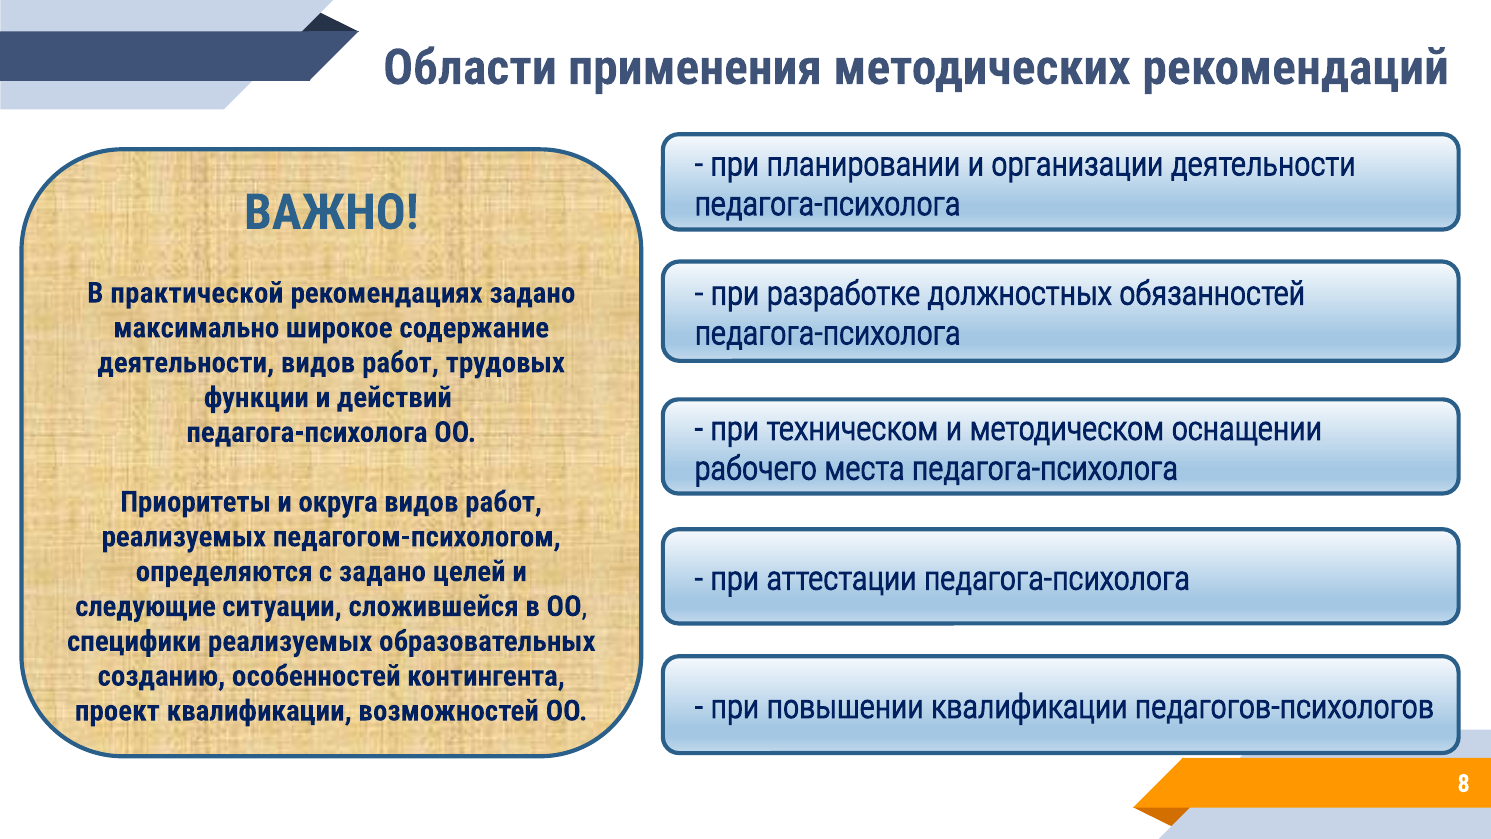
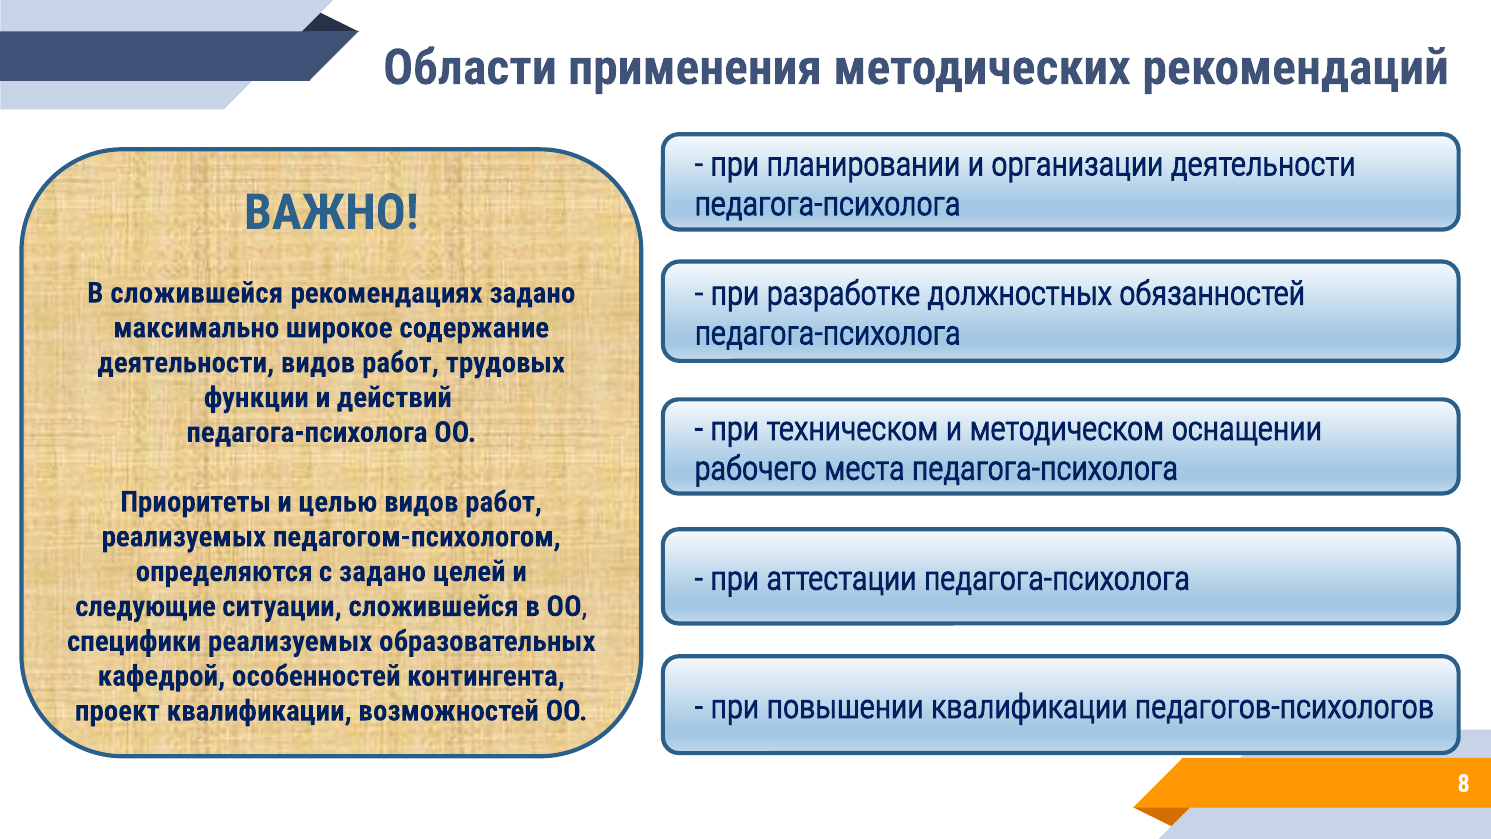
В практической: практической -> сложившейся
округа: округа -> целью
созданию: созданию -> кафедрой
